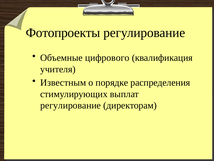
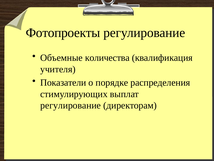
цифрового: цифрового -> количества
Известным: Известным -> Показатели
